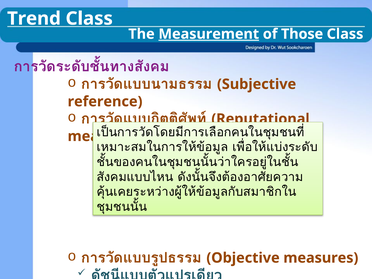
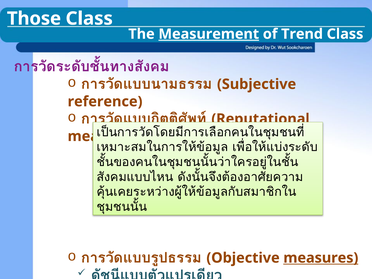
Trend: Trend -> Those
Those: Those -> Trend
measures at (321, 258) underline: none -> present
